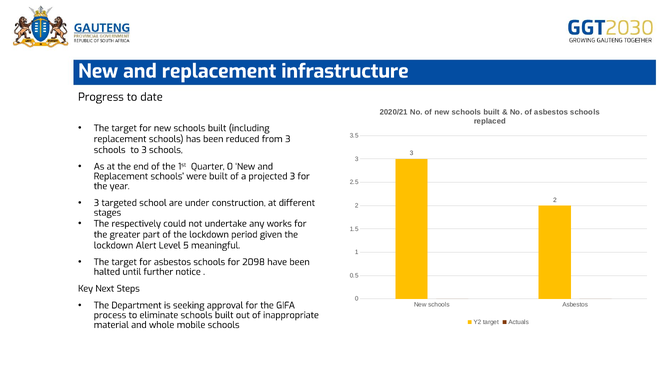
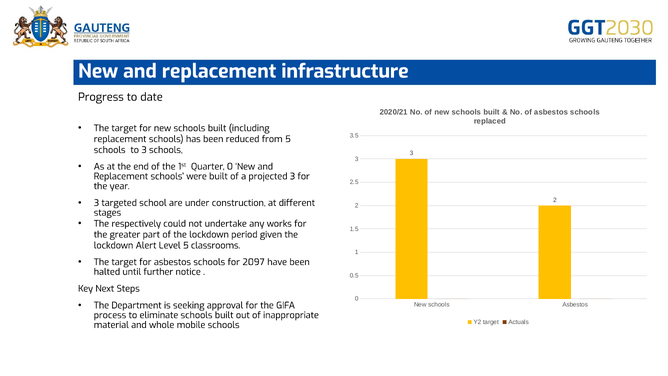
from 3: 3 -> 5
meaningful: meaningful -> classrooms
2098: 2098 -> 2097
